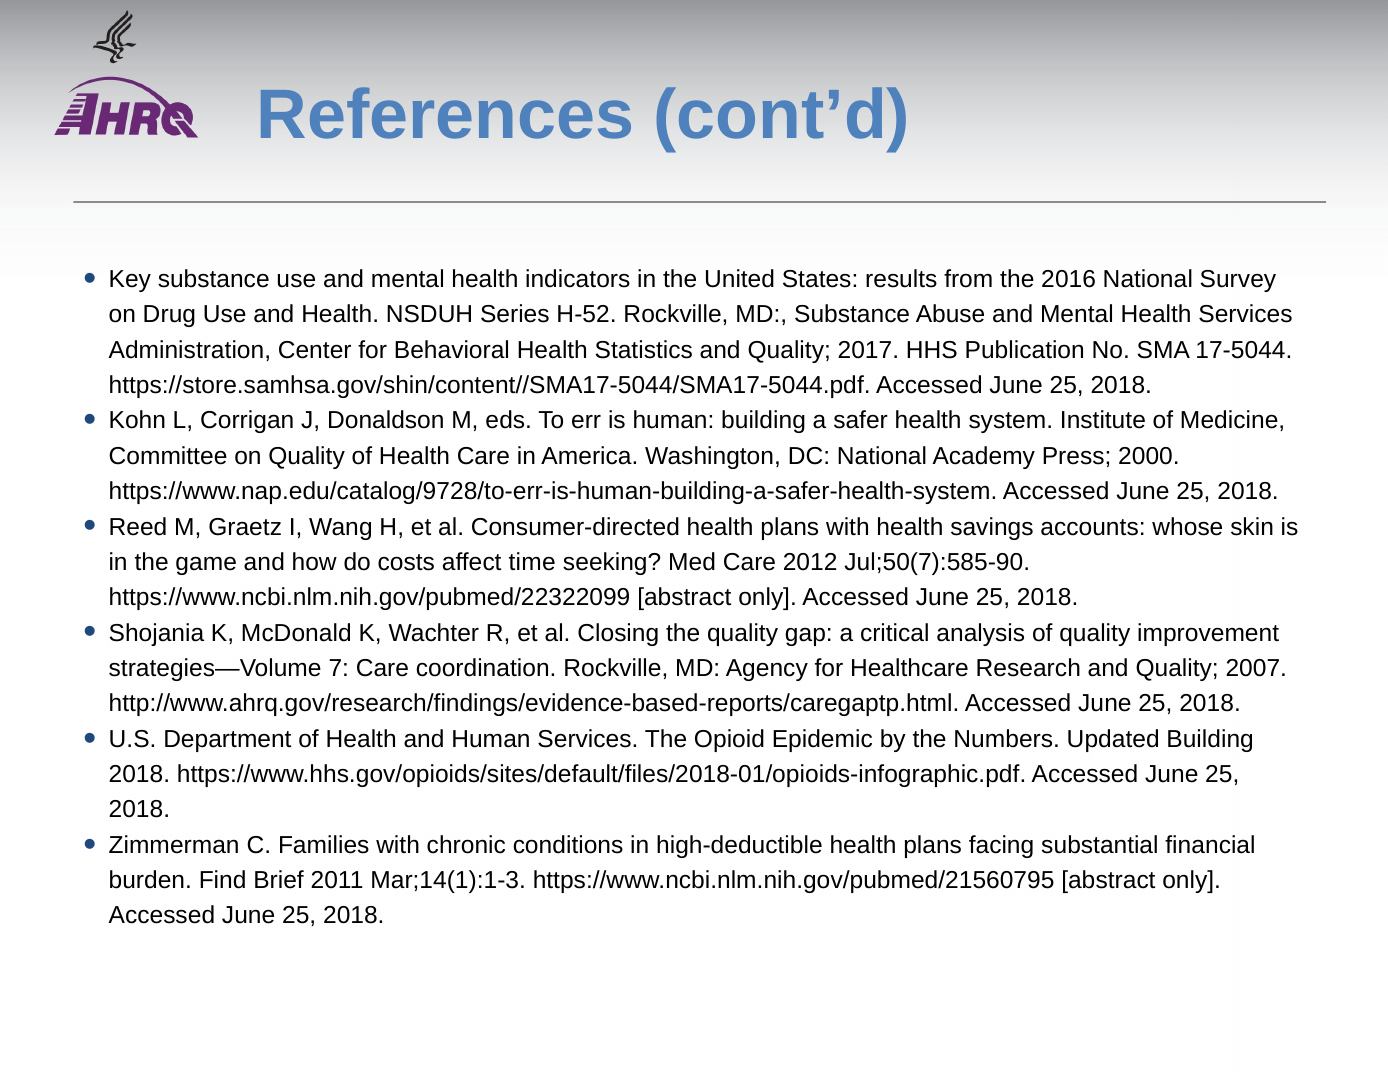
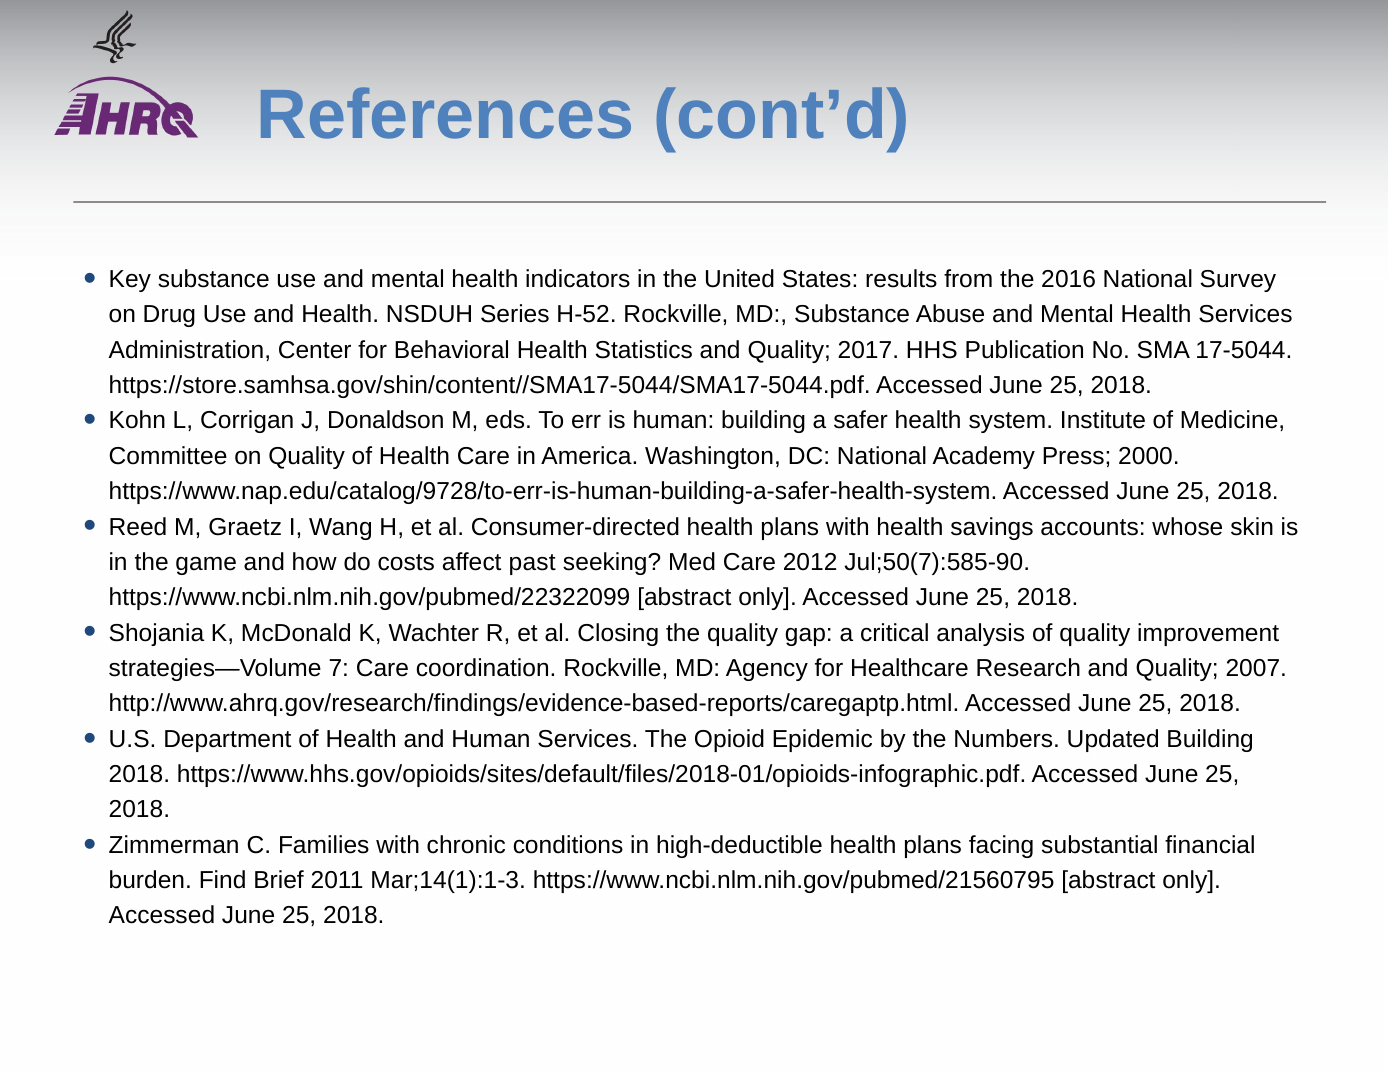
time: time -> past
